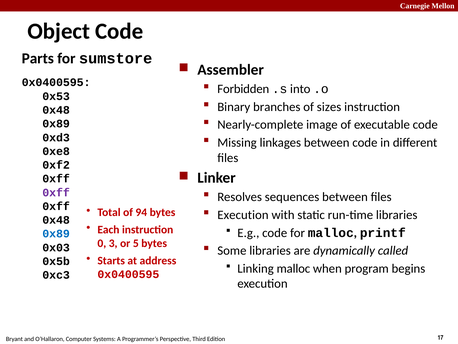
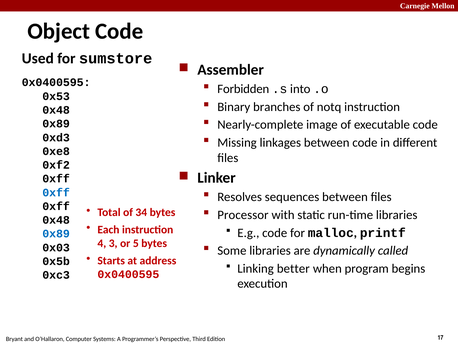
Parts: Parts -> Used
sizes: sizes -> notq
0xff at (56, 192) colour: purple -> blue
94: 94 -> 34
Execution at (243, 215): Execution -> Processor
0: 0 -> 4
Linking malloc: malloc -> better
